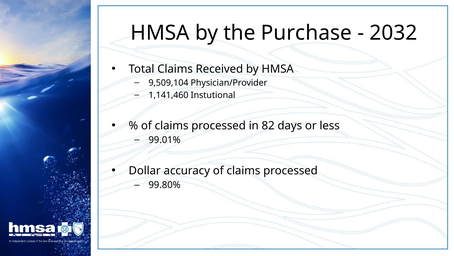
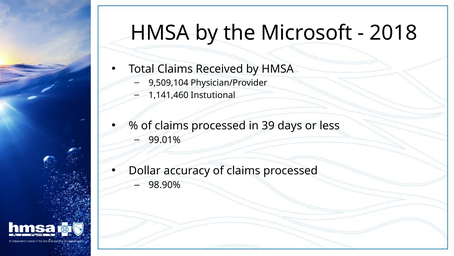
Purchase: Purchase -> Microsoft
2032: 2032 -> 2018
82: 82 -> 39
99.80%: 99.80% -> 98.90%
